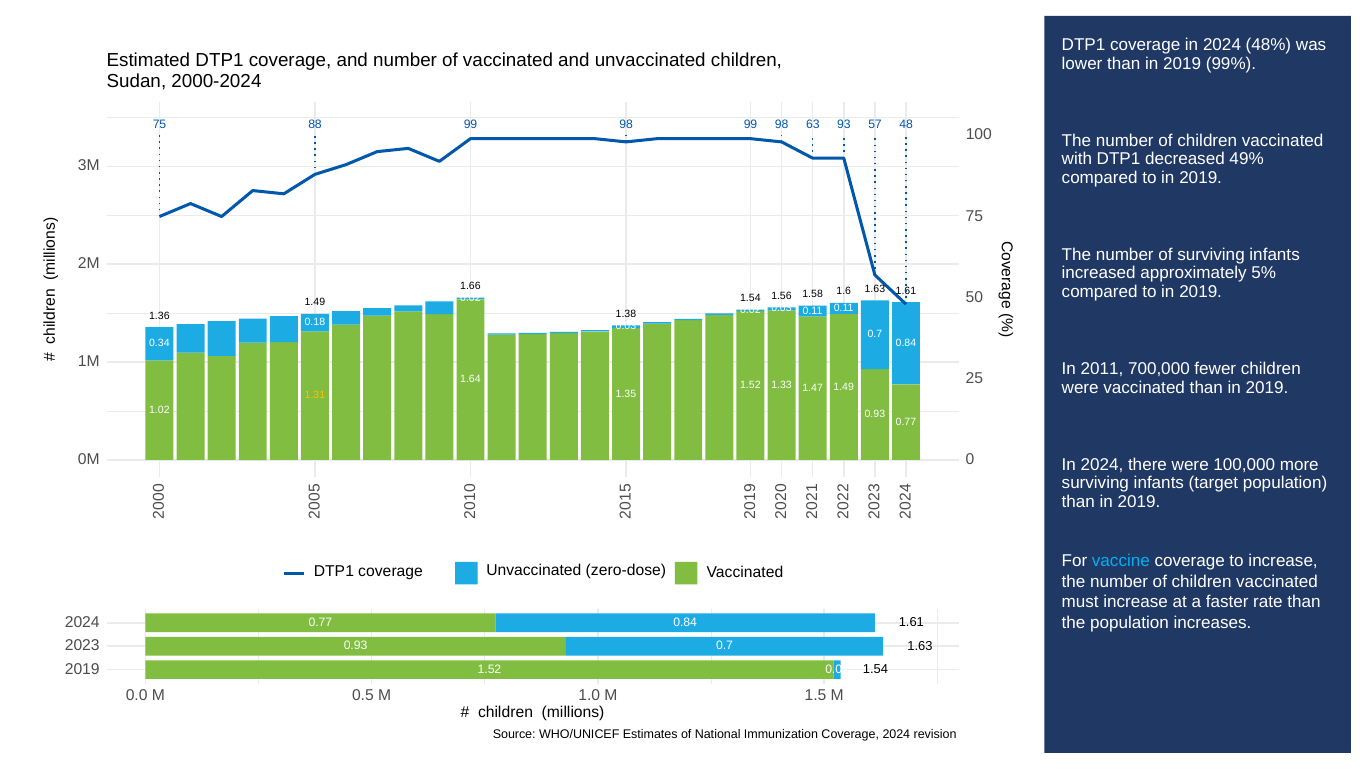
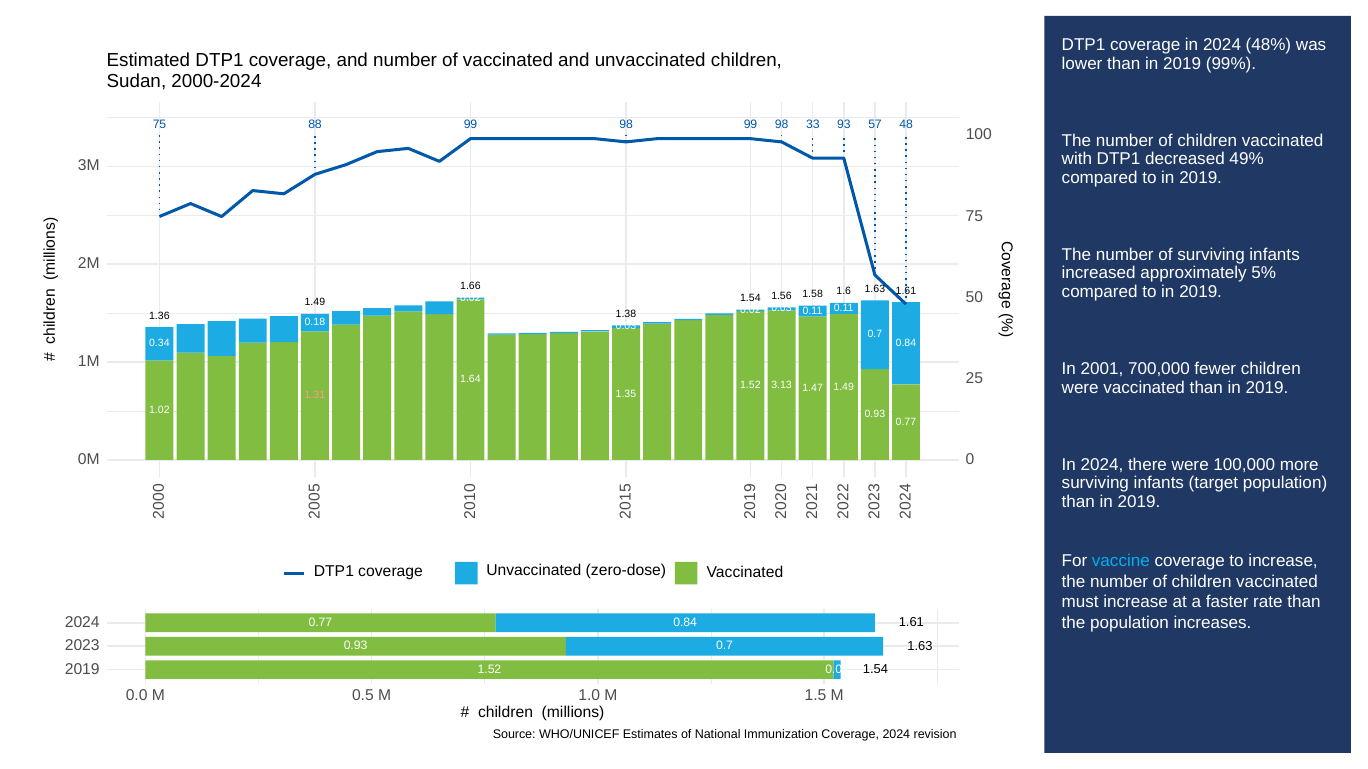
63: 63 -> 33
2011: 2011 -> 2001
1.33: 1.33 -> 3.13
1.31 colour: yellow -> pink
